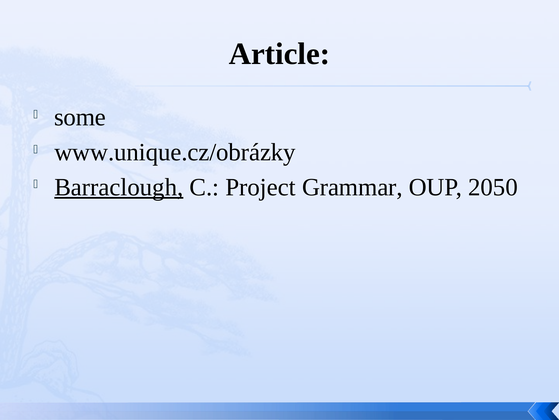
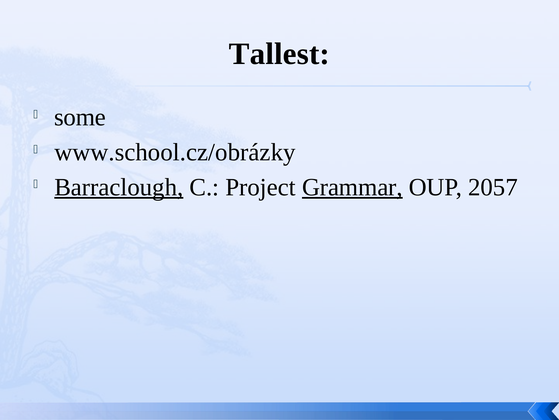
Article: Article -> Tallest
www.unique.cz/obrázky: www.unique.cz/obrázky -> www.school.cz/obrázky
Grammar underline: none -> present
2050: 2050 -> 2057
